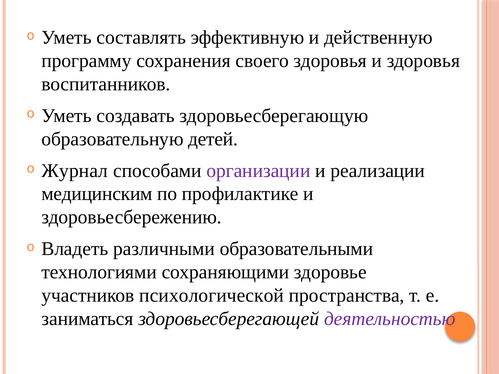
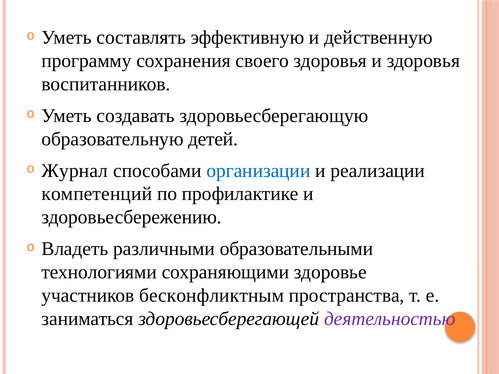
организации colour: purple -> blue
медицинским: медицинским -> компетенций
психологической: психологической -> бесконфликтным
